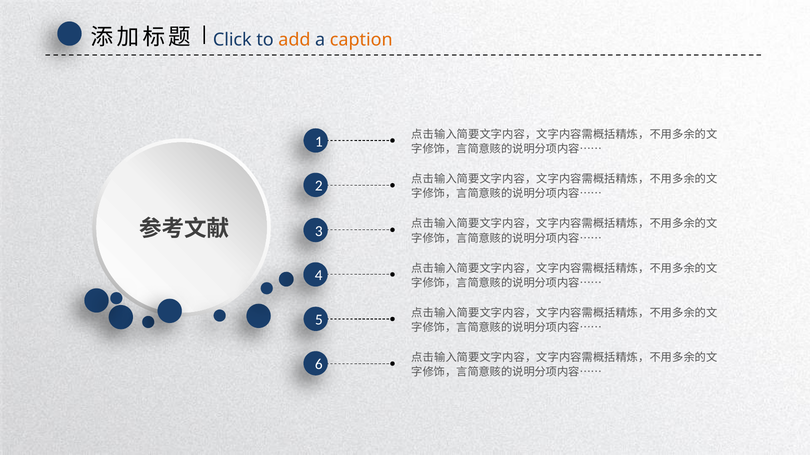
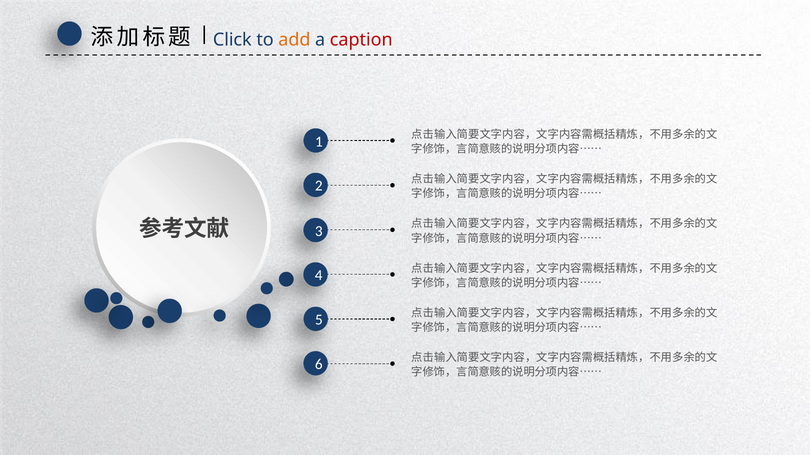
caption colour: orange -> red
